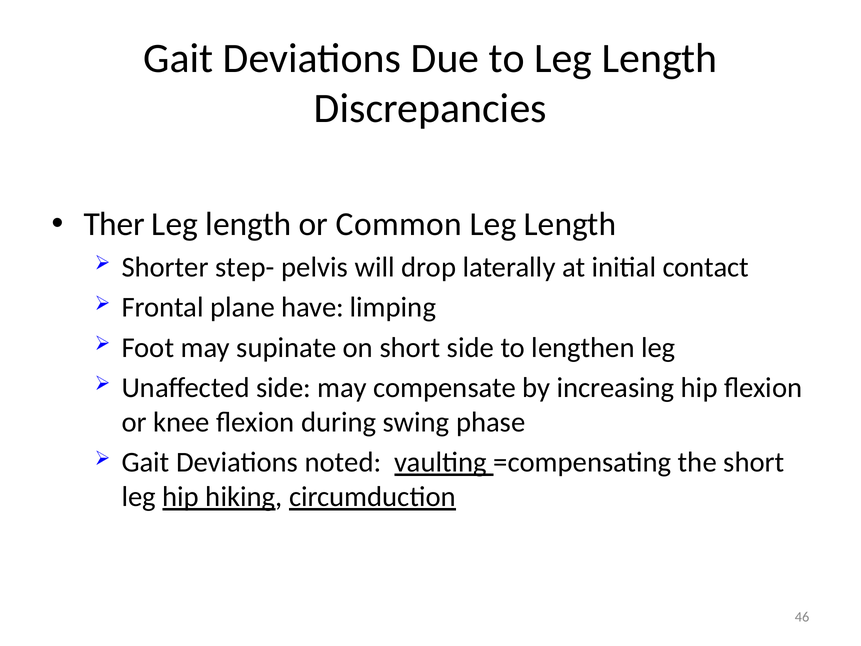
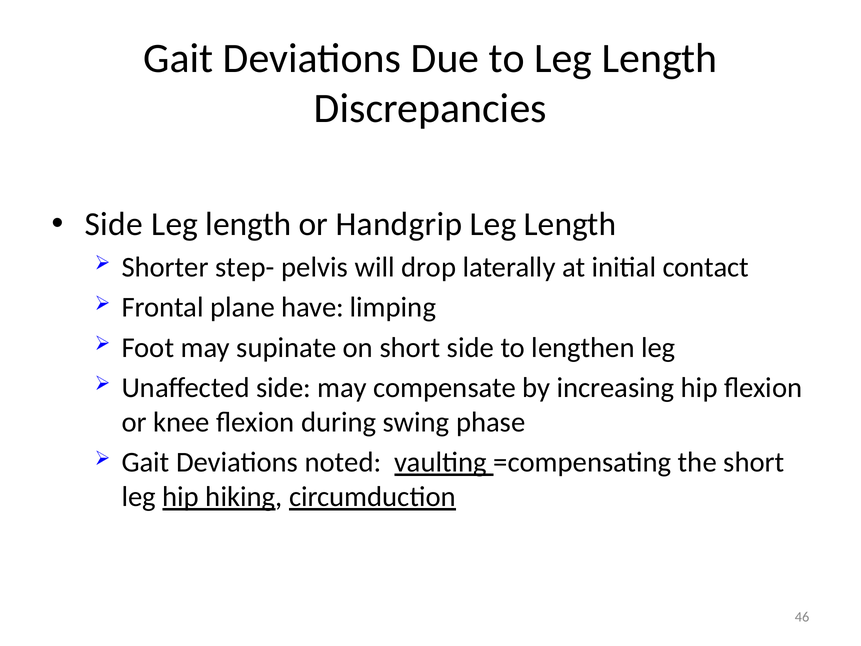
Ther at (114, 224): Ther -> Side
Common: Common -> Handgrip
